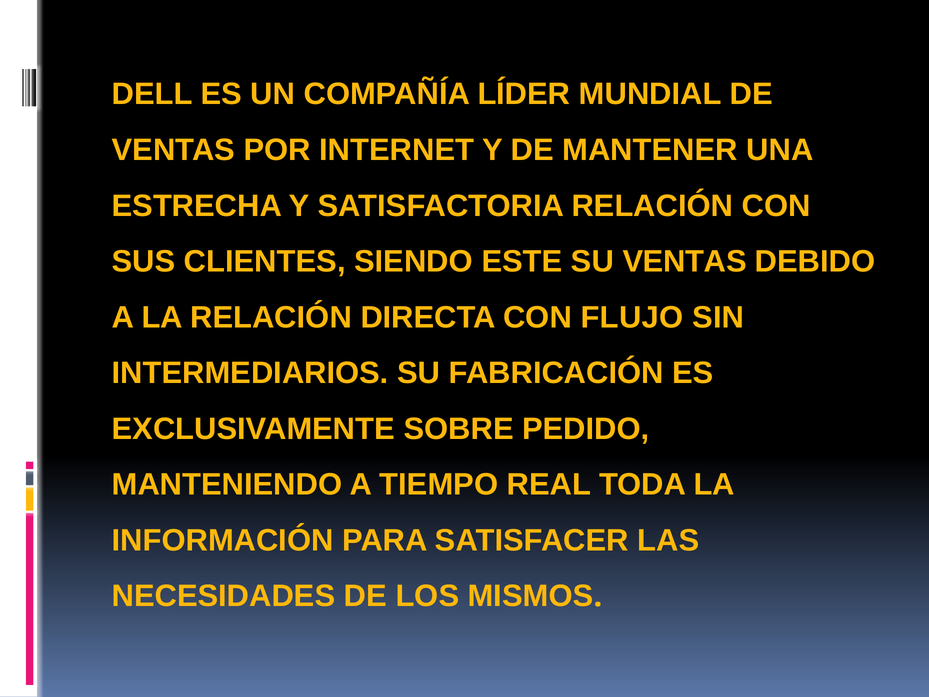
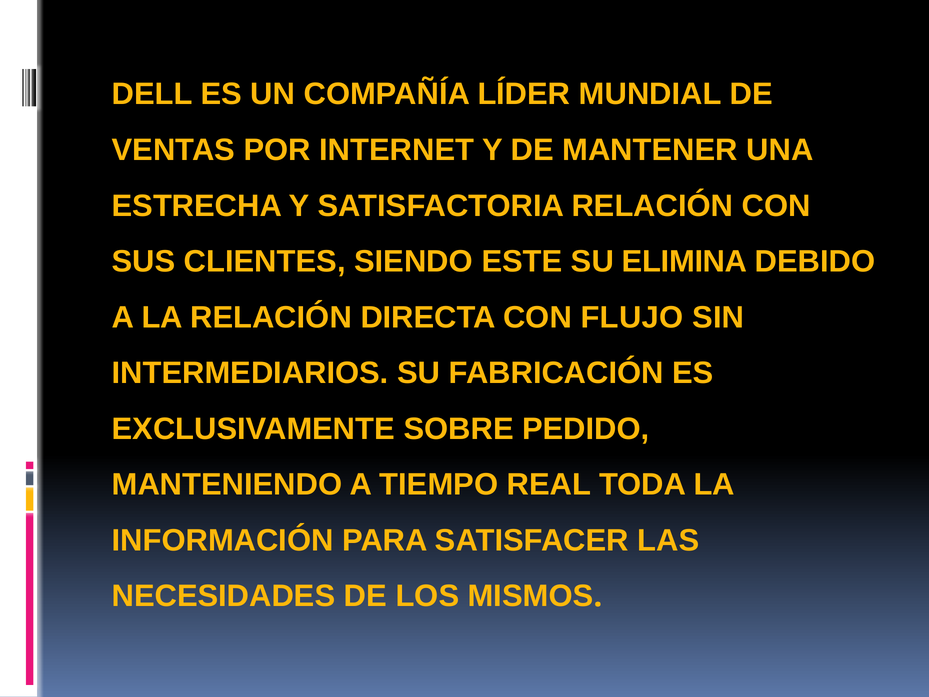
SU VENTAS: VENTAS -> ELIMINA
